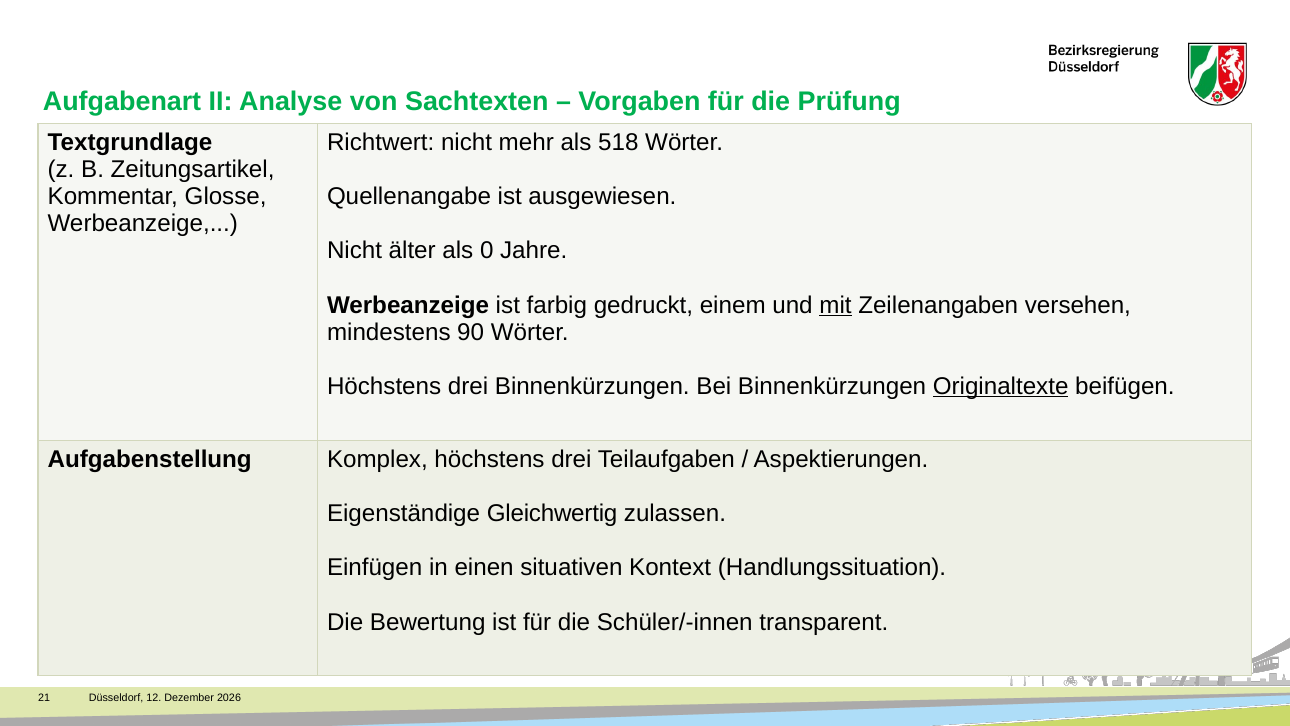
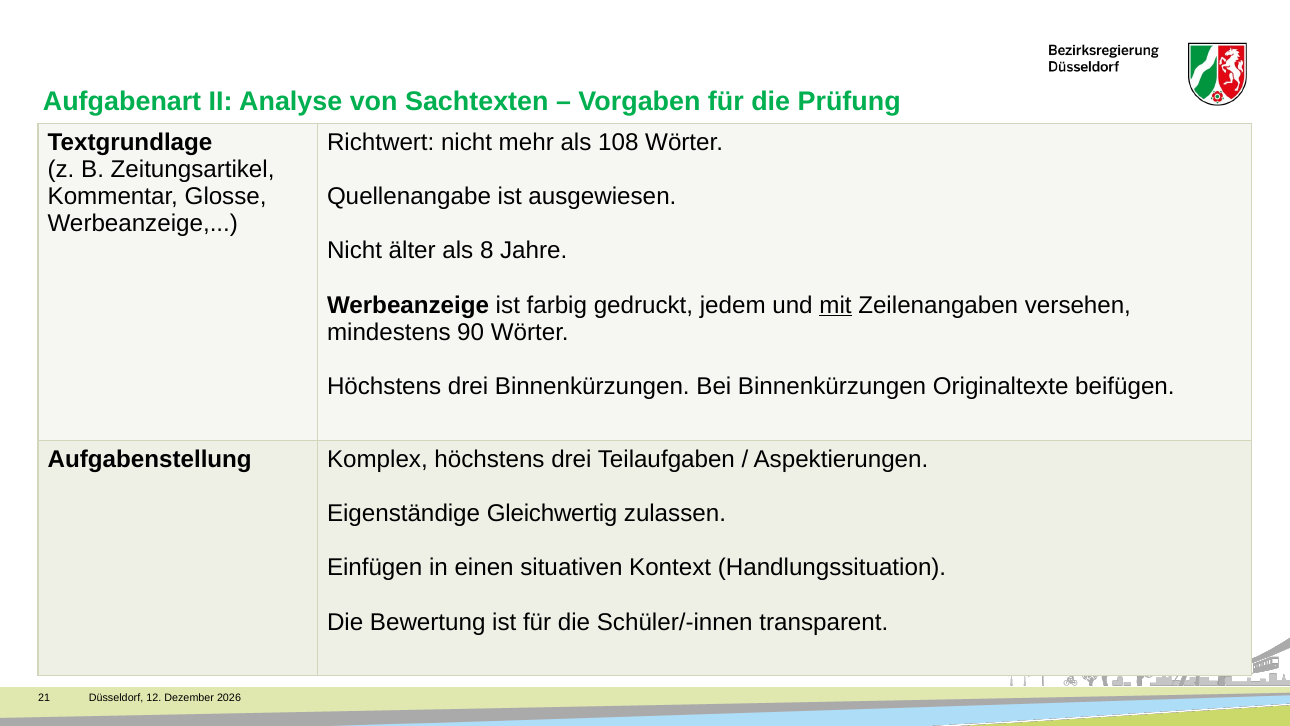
518: 518 -> 108
0: 0 -> 8
einem: einem -> jedem
Originaltexte underline: present -> none
